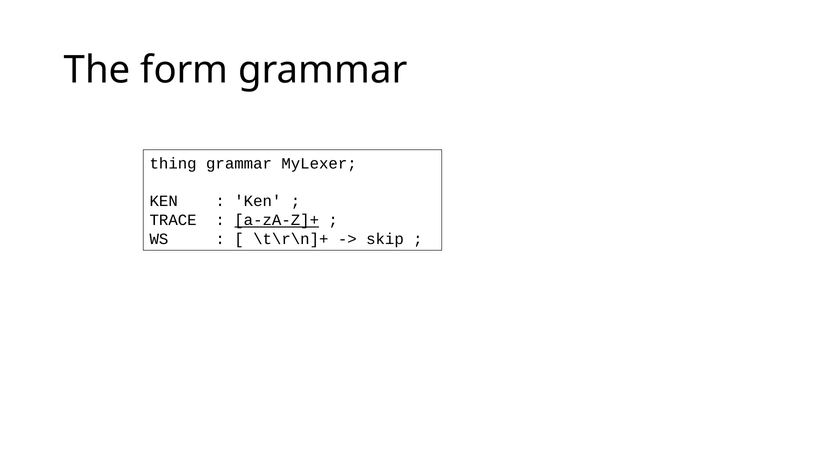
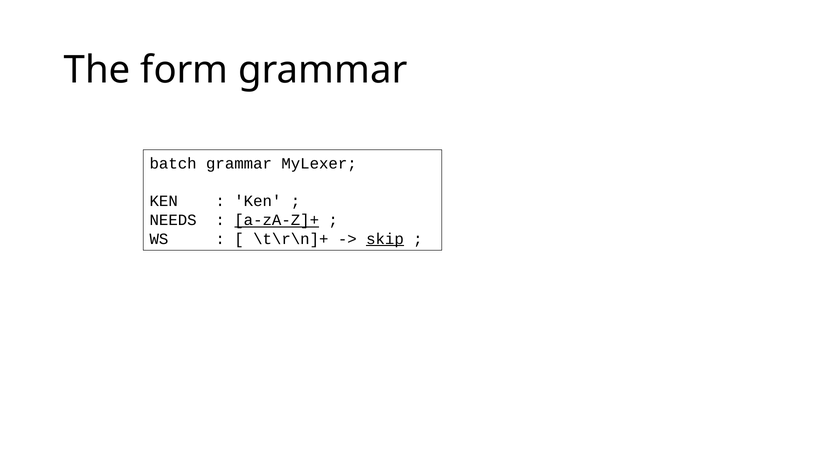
thing: thing -> batch
TRACE: TRACE -> NEEDS
skip underline: none -> present
